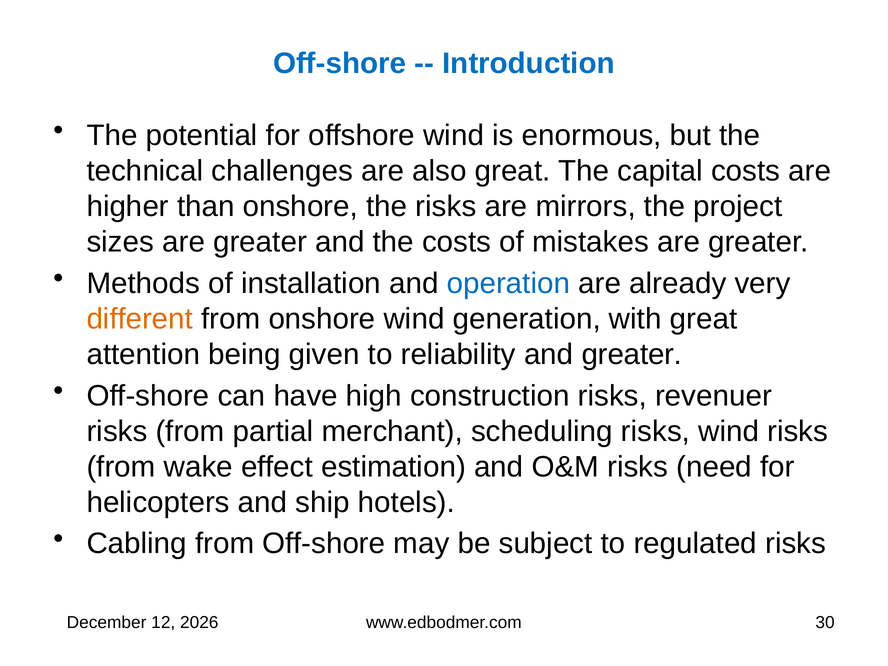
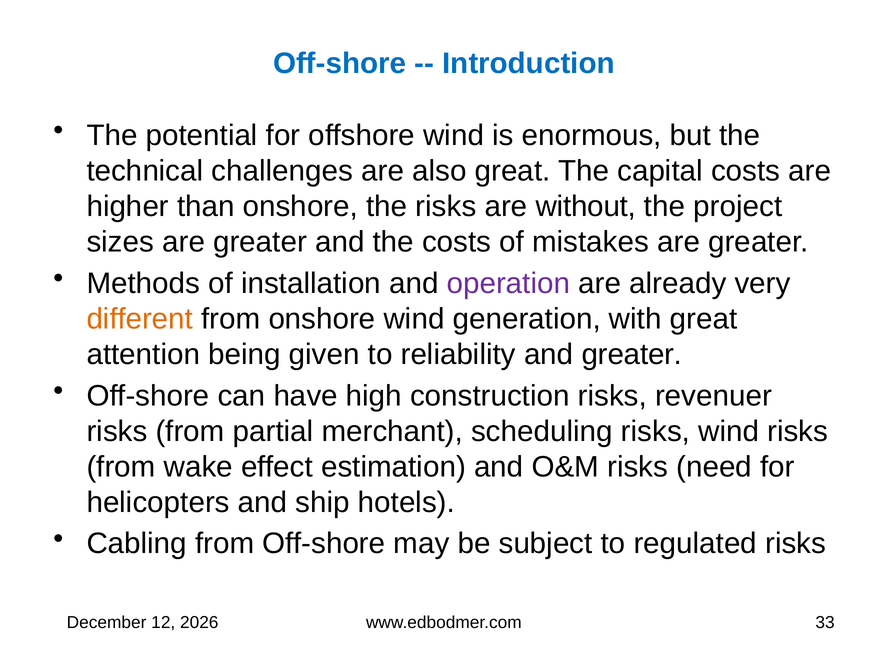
mirrors: mirrors -> without
operation colour: blue -> purple
30: 30 -> 33
